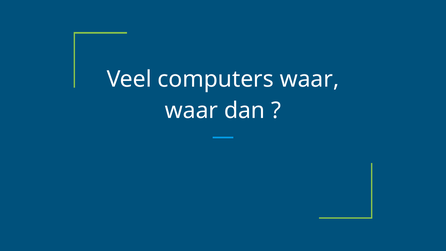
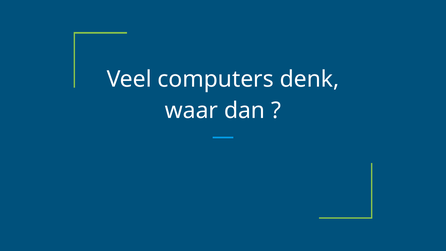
computers waar: waar -> denk
